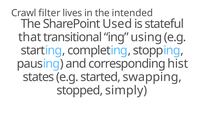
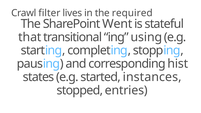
intended: intended -> required
Used: Used -> Went
swapping: swapping -> instances
simply: simply -> entries
